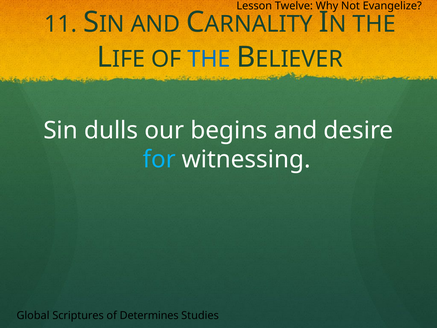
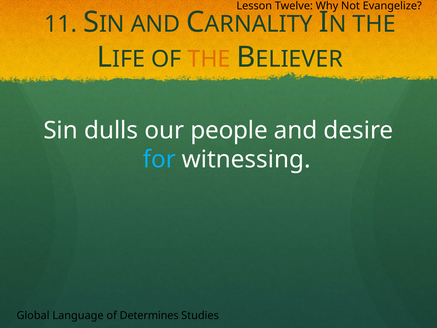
THE at (209, 59) colour: blue -> orange
begins: begins -> people
Scriptures: Scriptures -> Language
